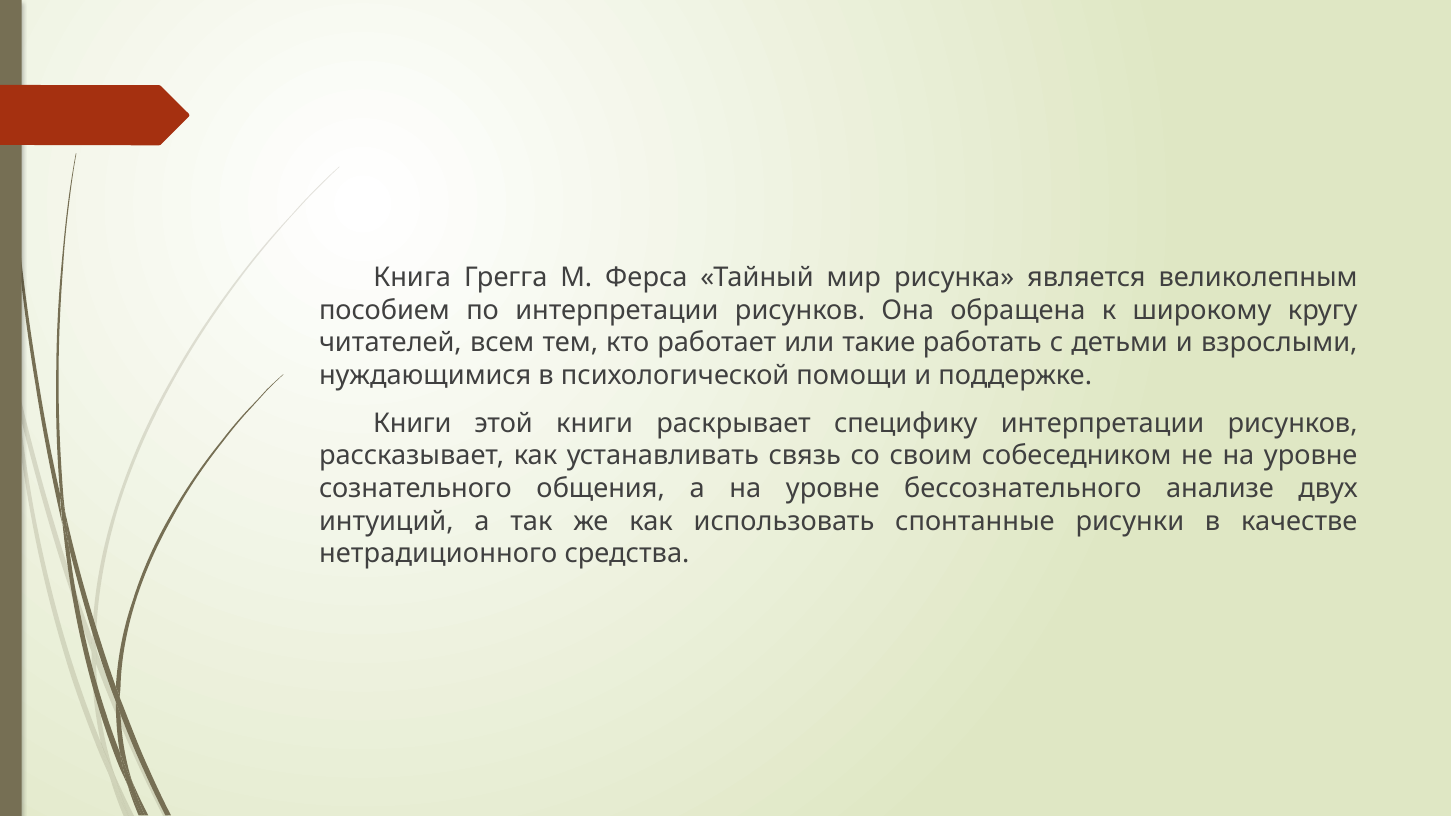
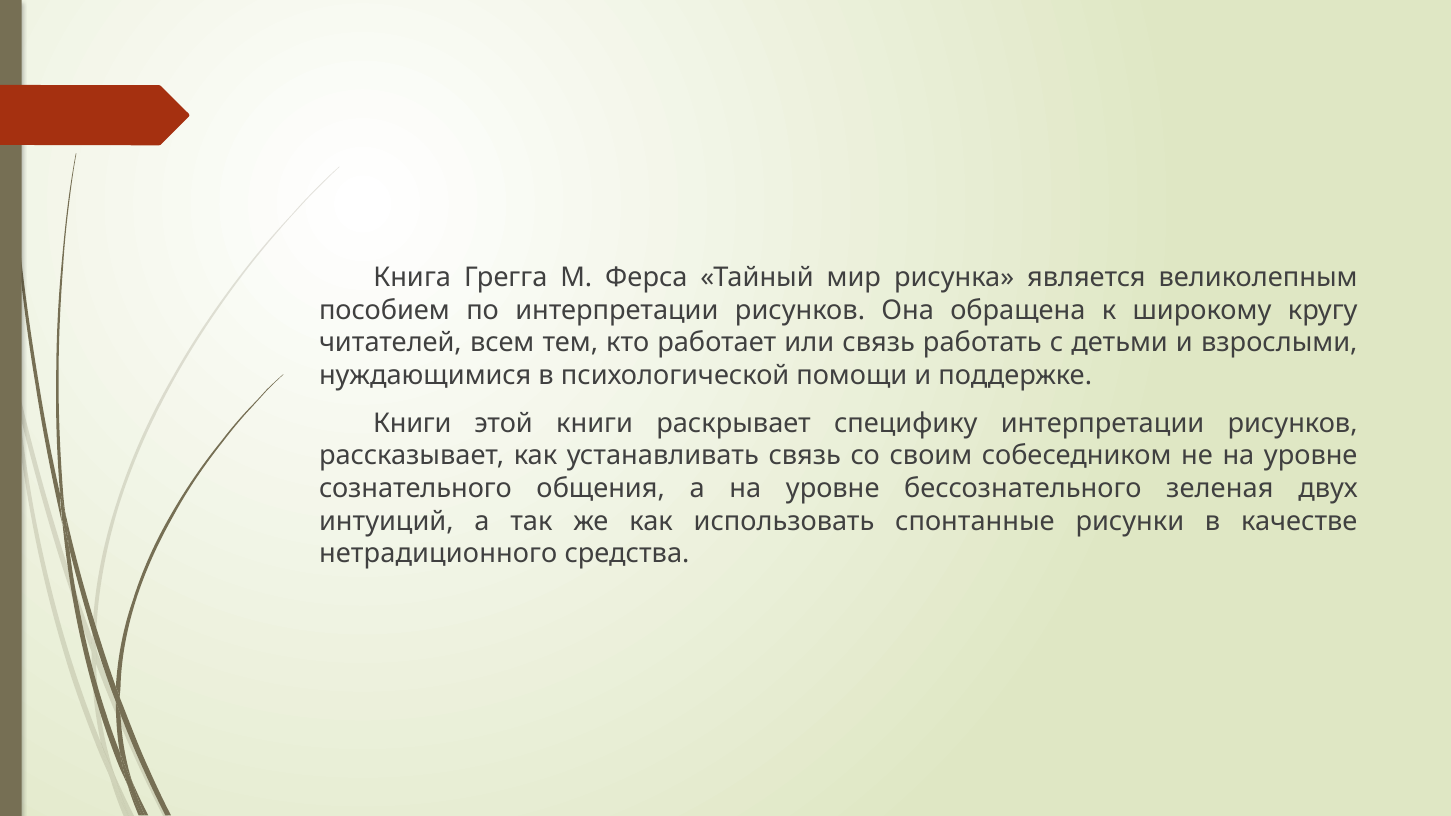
или такие: такие -> связь
анализе: анализе -> зеленая
